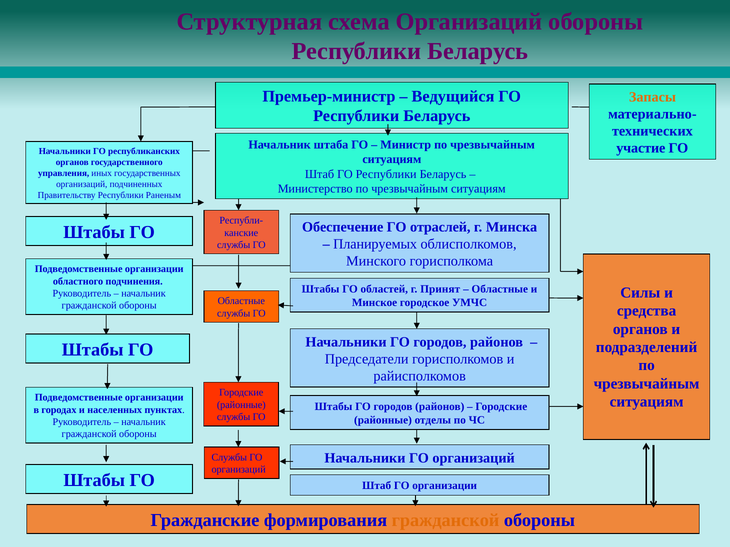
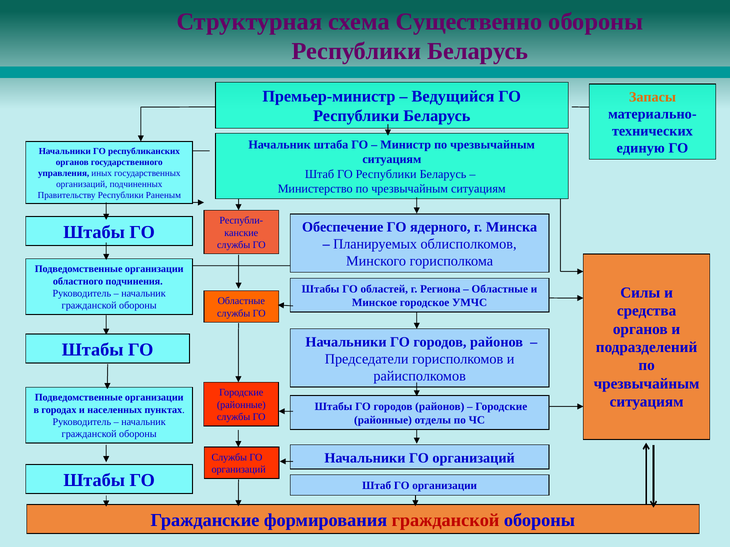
схема Организаций: Организаций -> Существенно
участие: участие -> единую
отраслей: отраслей -> ядерного
Принят: Принят -> Региона
гражданской at (446, 521) colour: orange -> red
